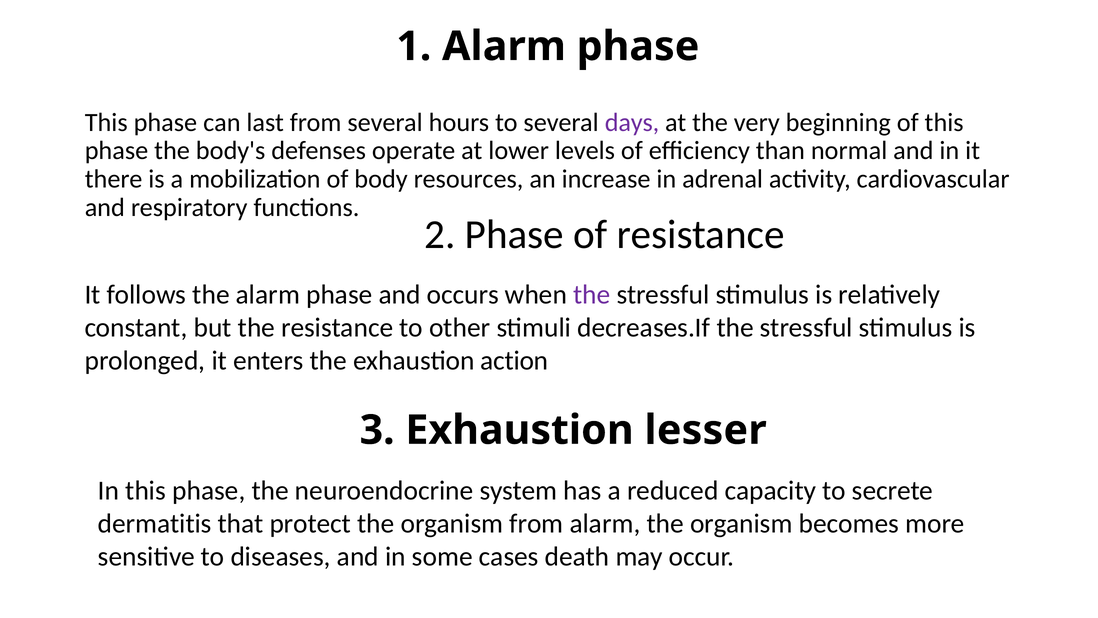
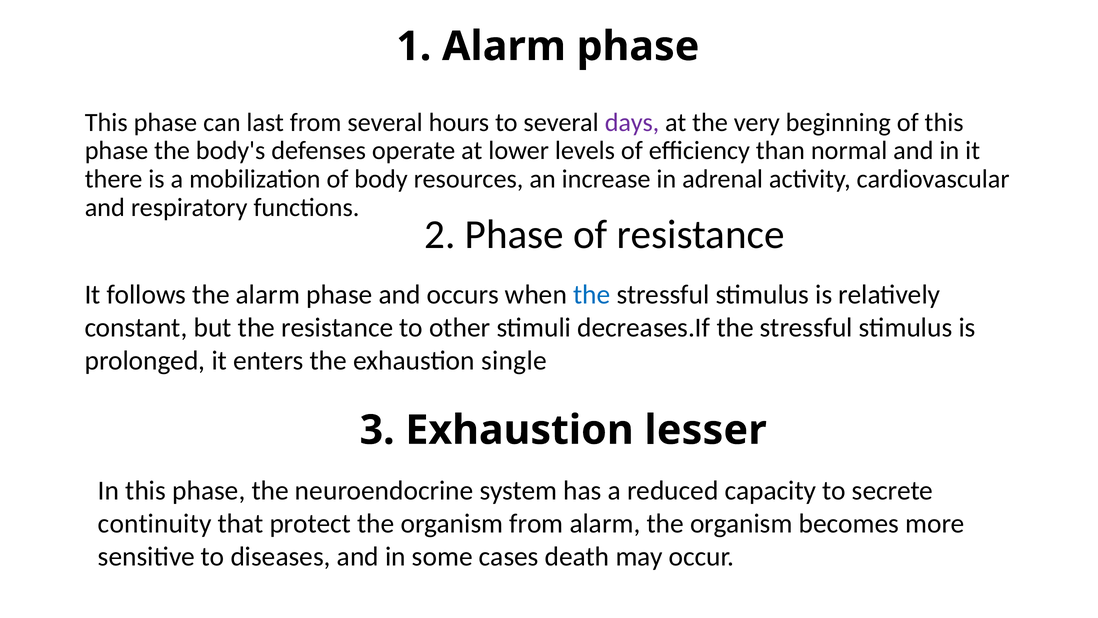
the at (592, 295) colour: purple -> blue
action: action -> single
dermatitis: dermatitis -> continuity
